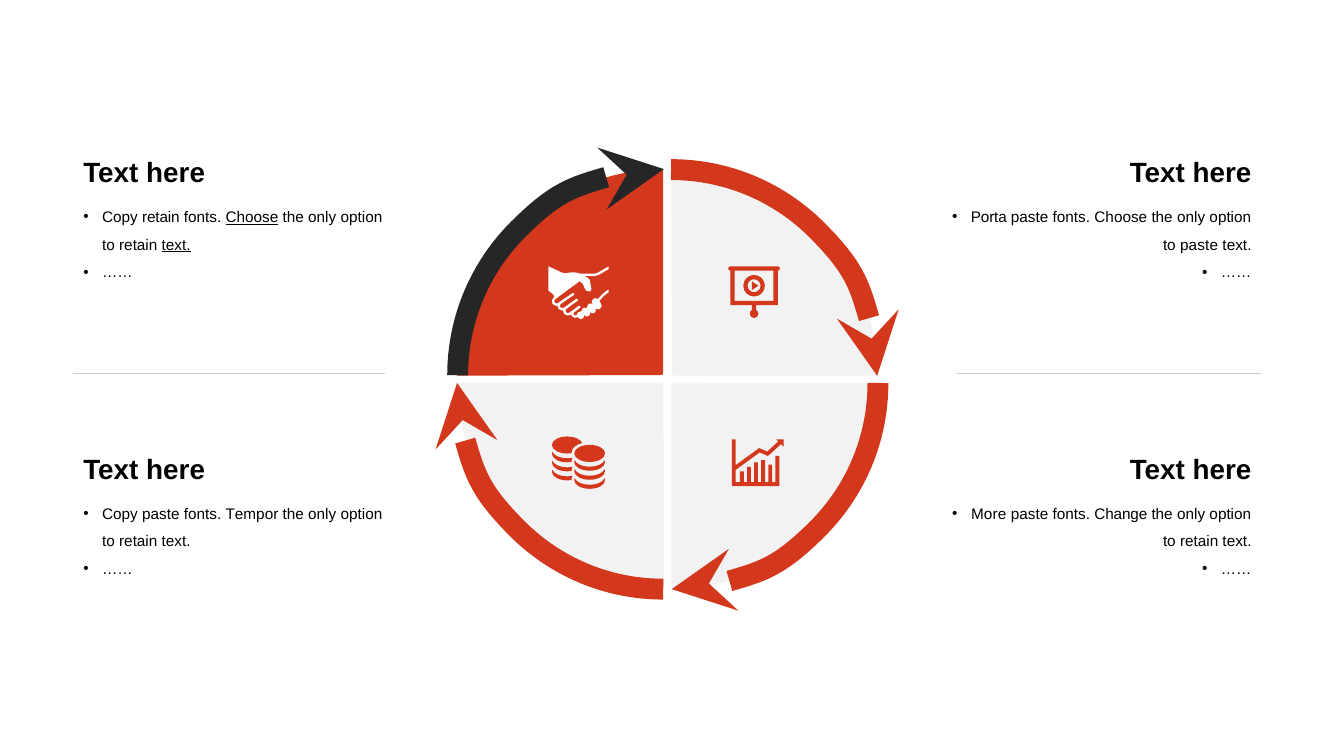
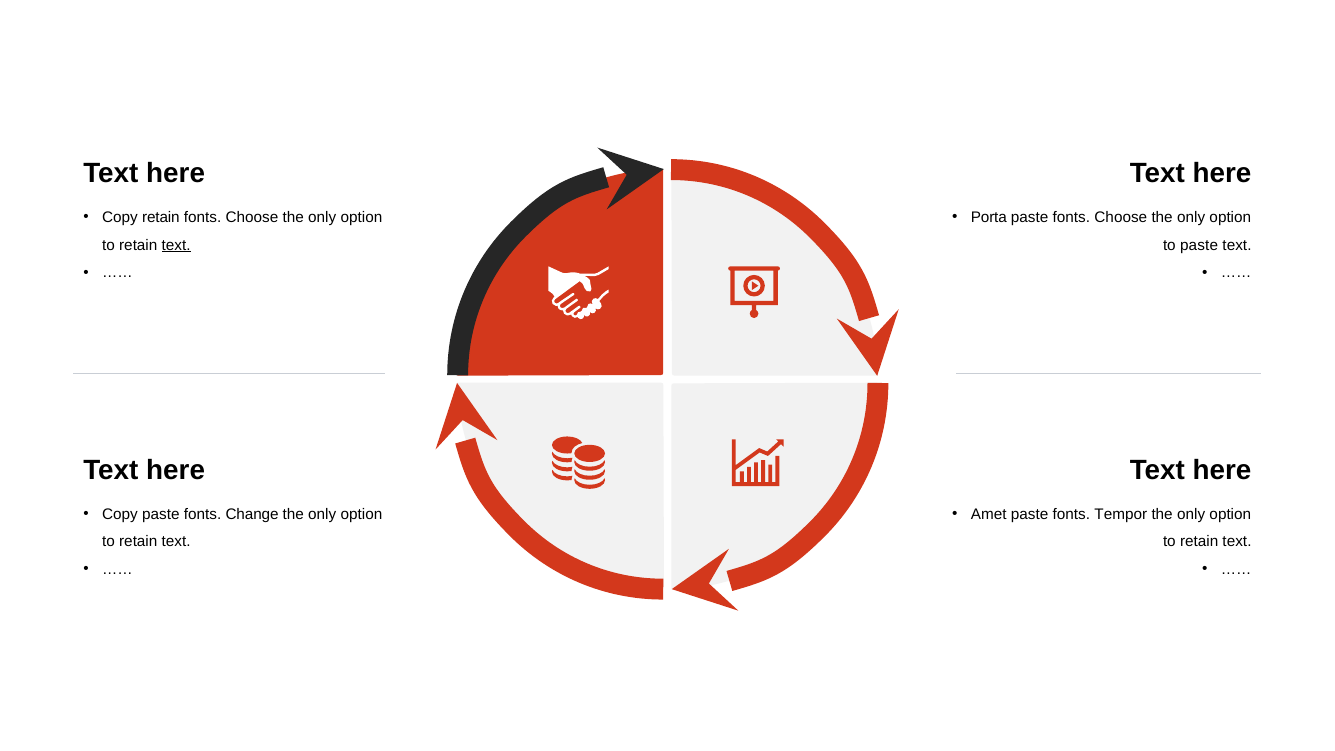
Choose at (252, 218) underline: present -> none
Tempor: Tempor -> Change
More: More -> Amet
Change: Change -> Tempor
